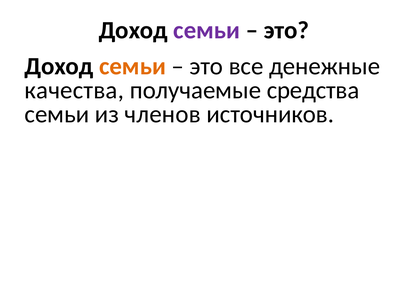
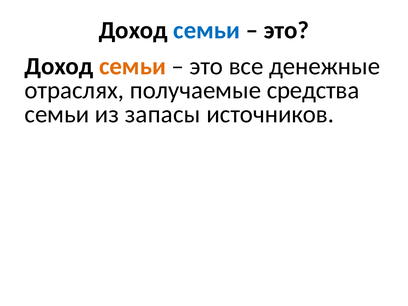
семьи at (207, 30) colour: purple -> blue
качества: качества -> отраслях
членов: членов -> запасы
